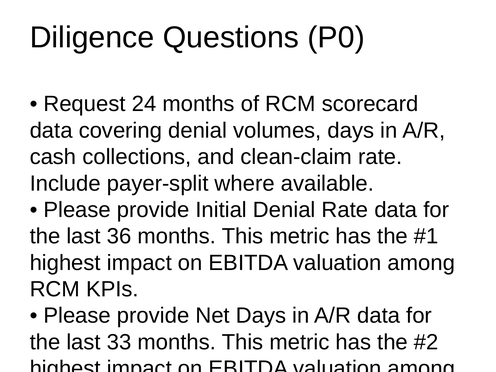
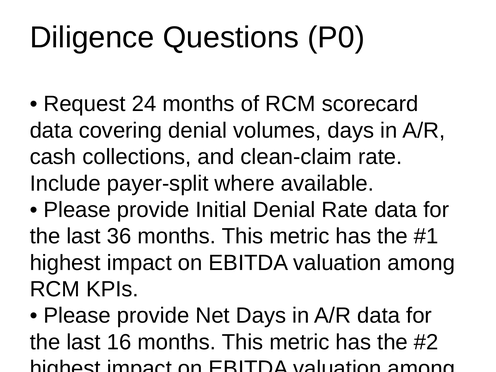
33: 33 -> 16
